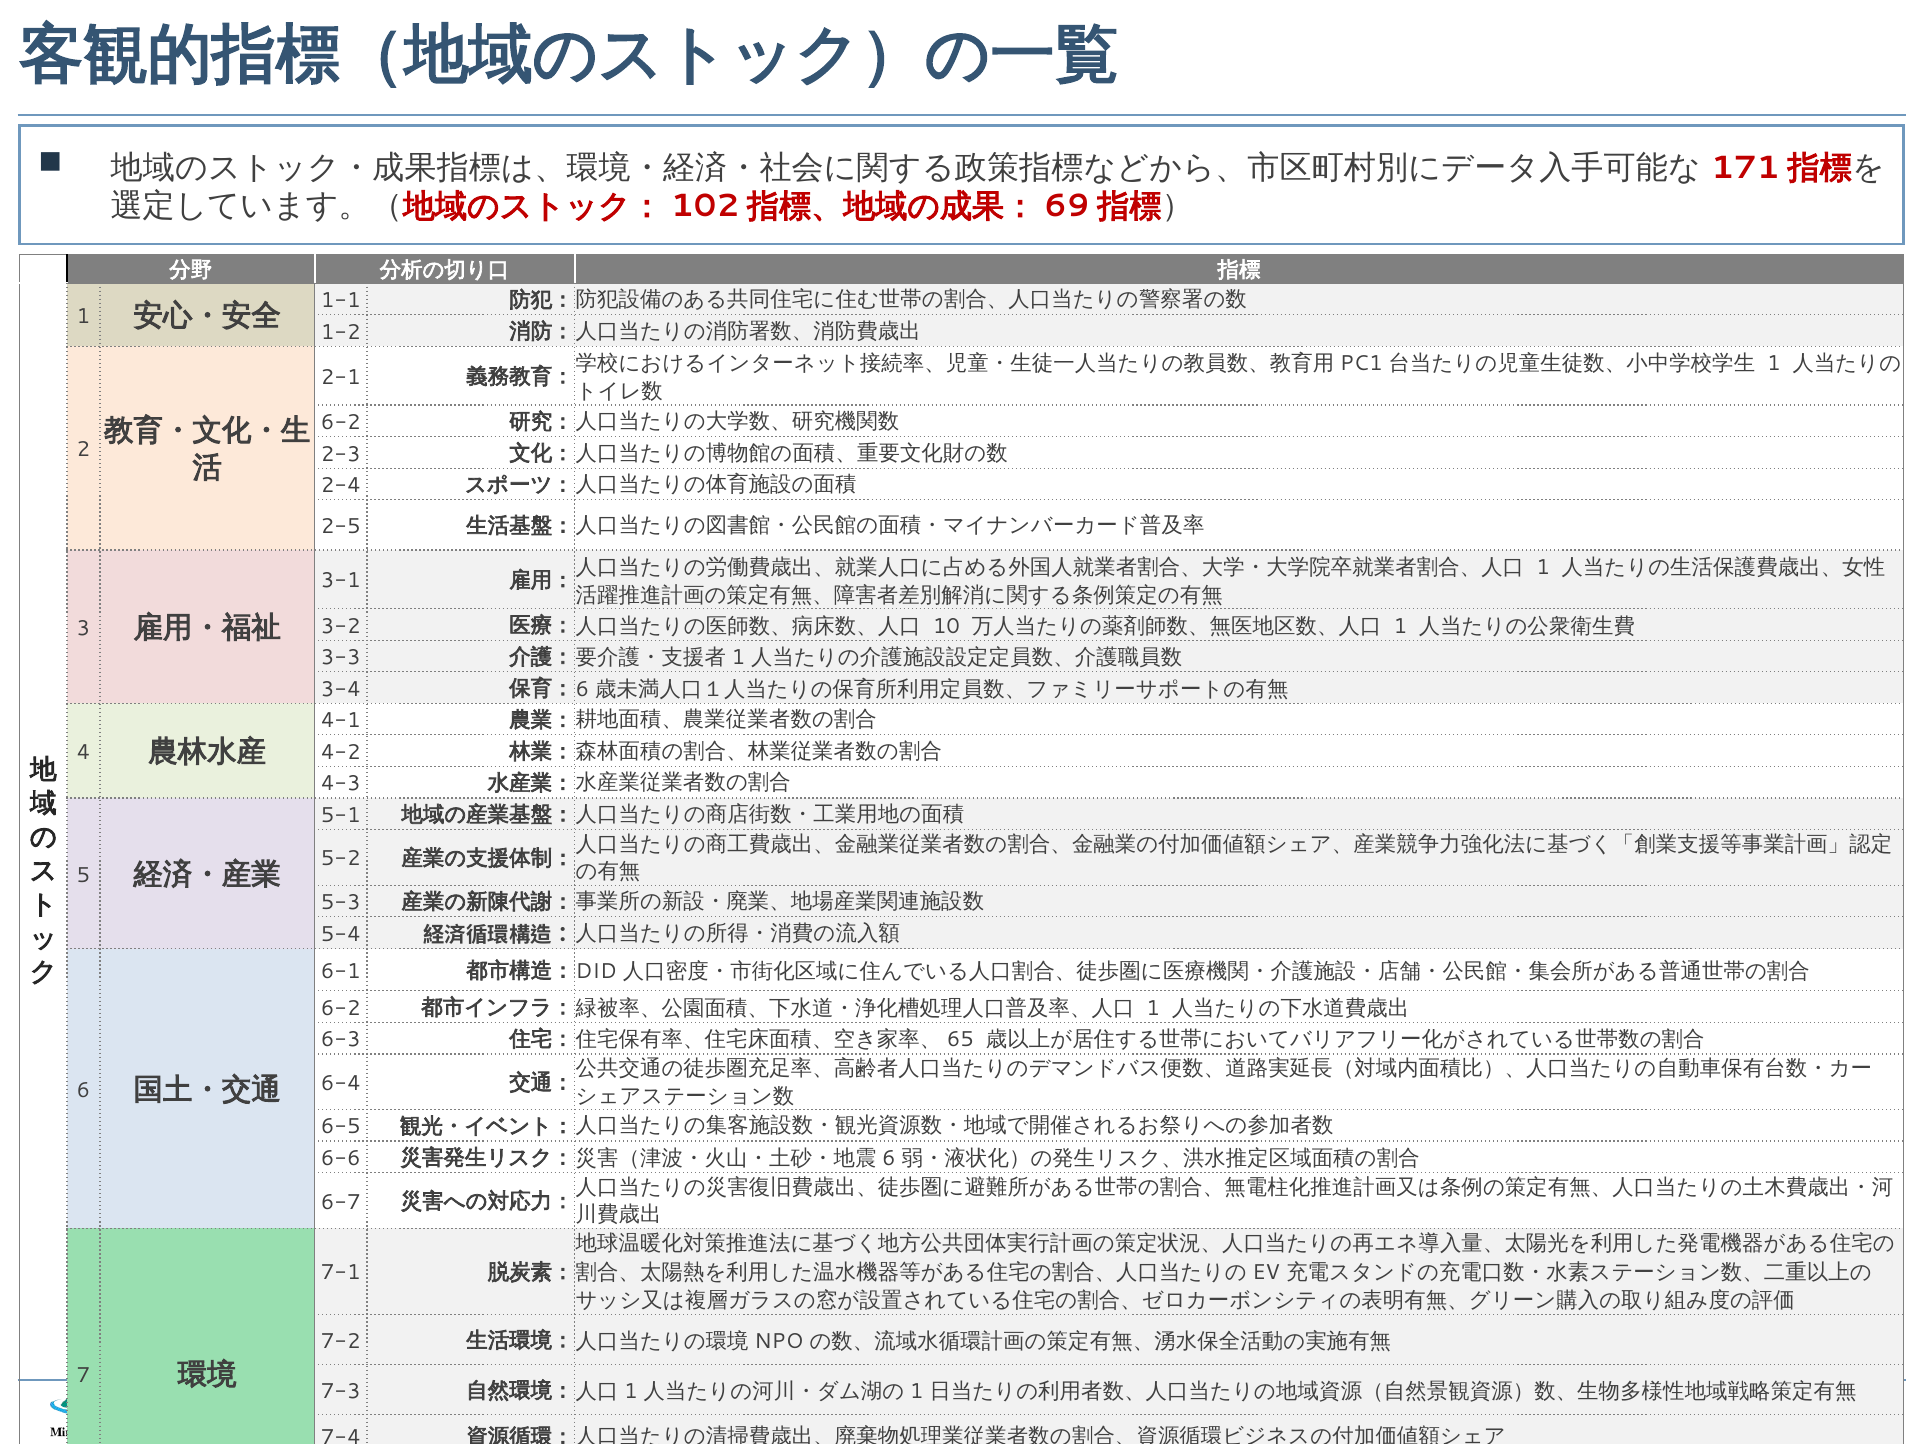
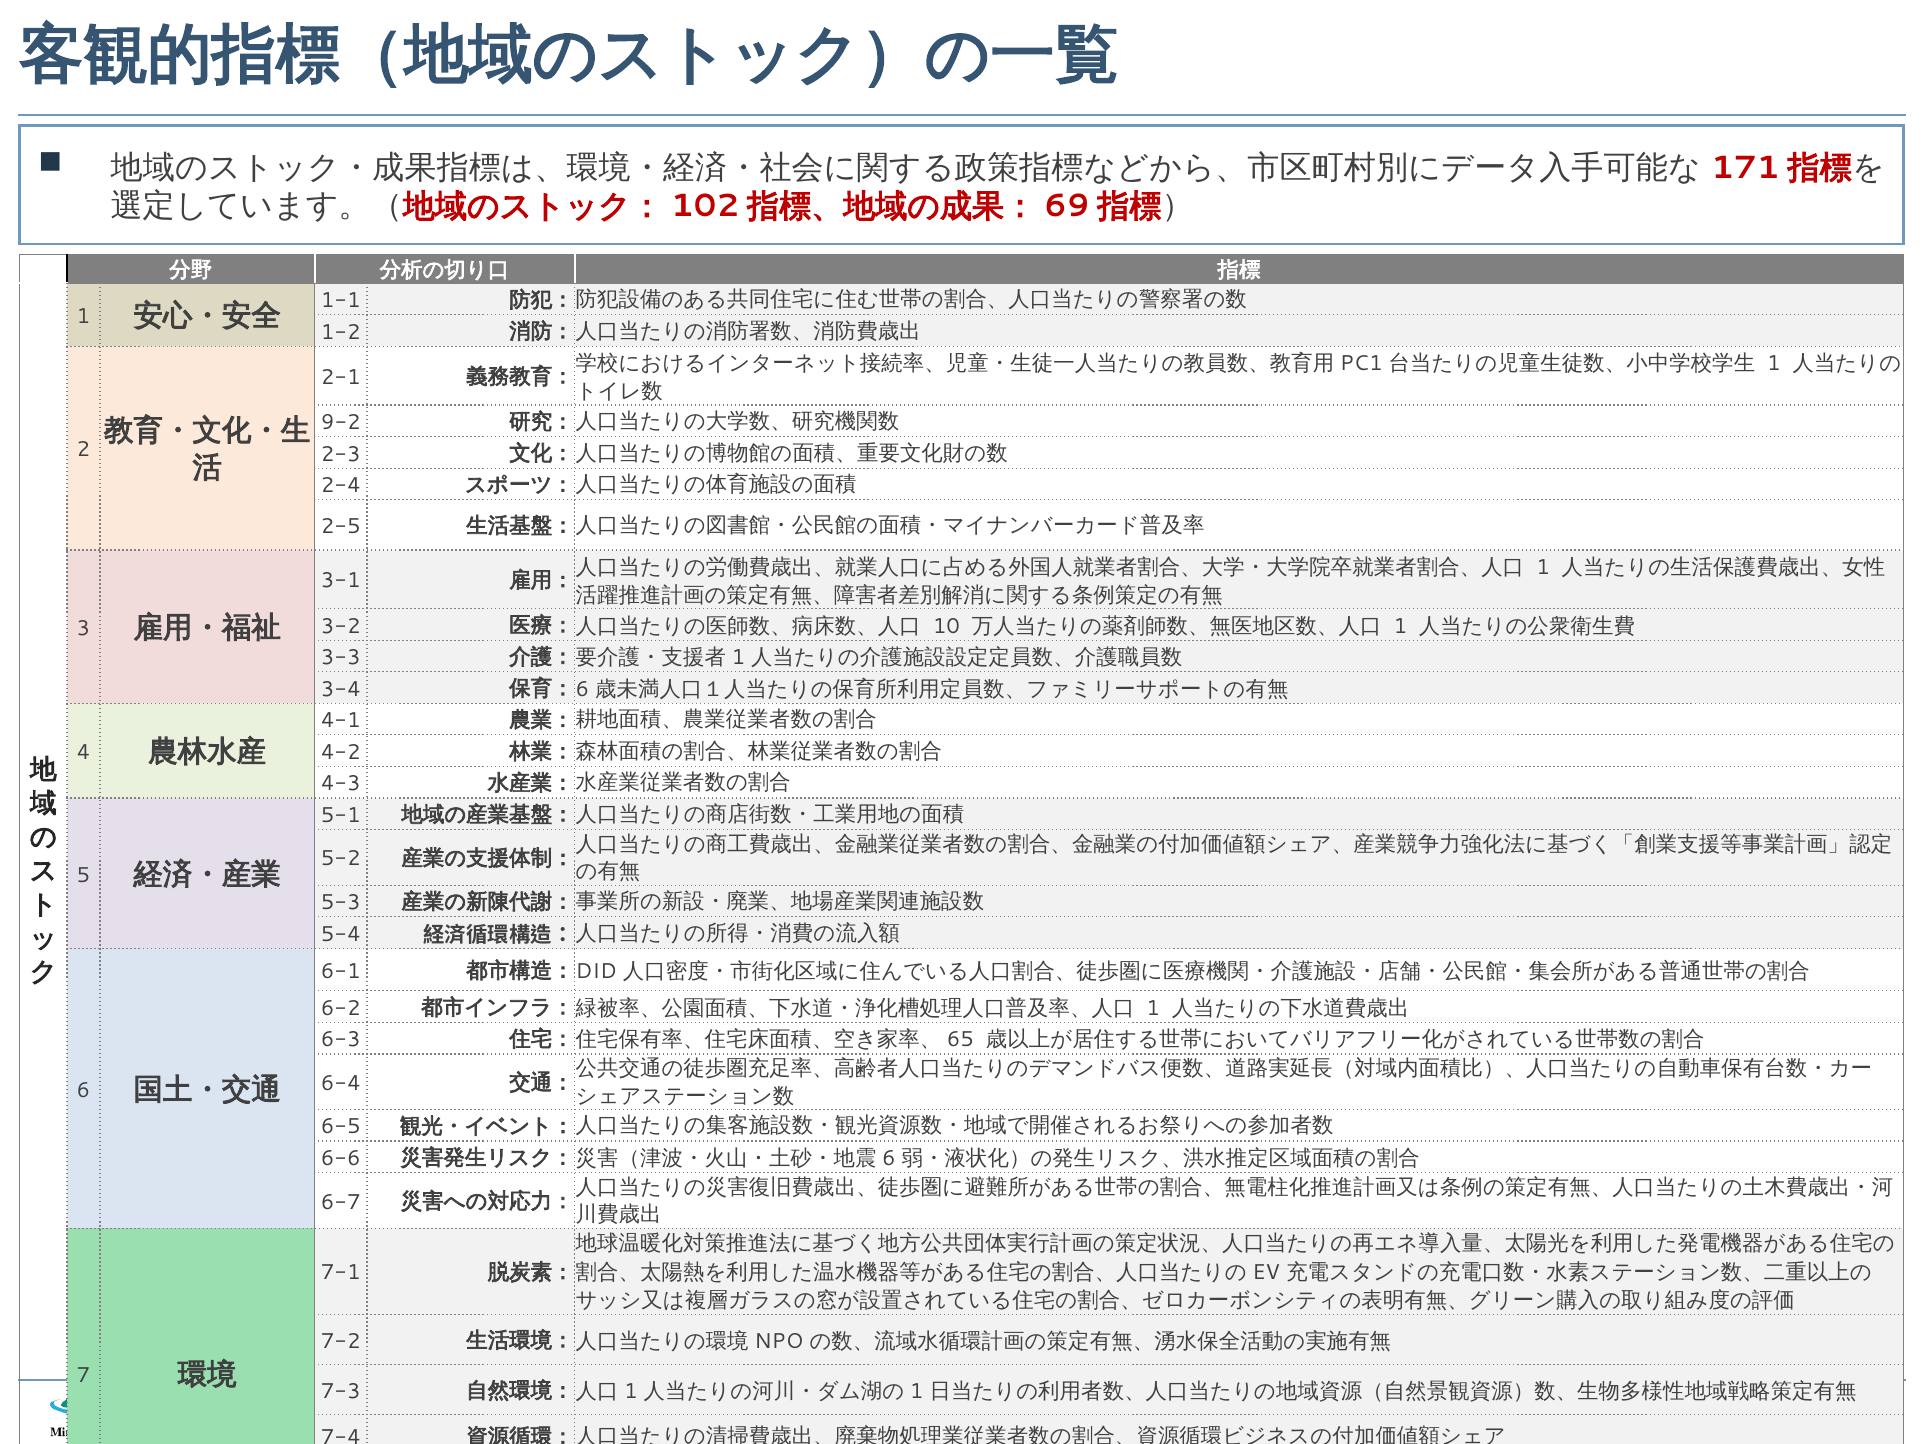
6-2 at (341, 422): 6-2 -> 9-2
